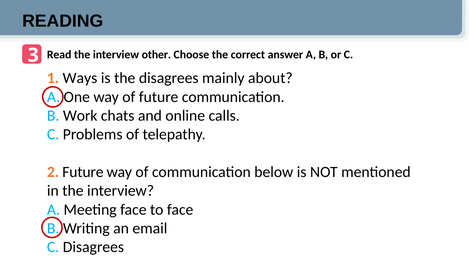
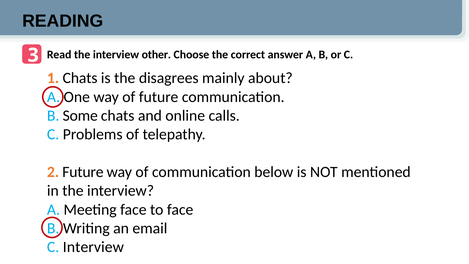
Ways at (80, 78): Ways -> Chats
Work: Work -> Some
C Disagrees: Disagrees -> Interview
